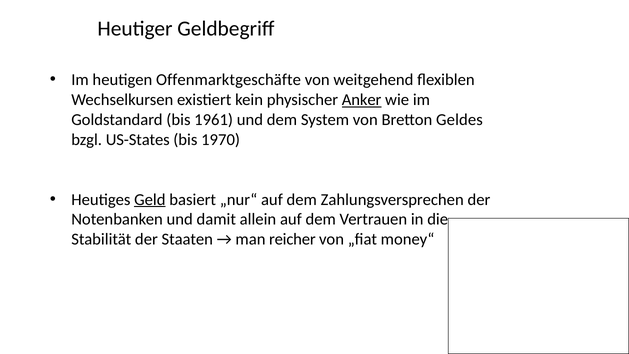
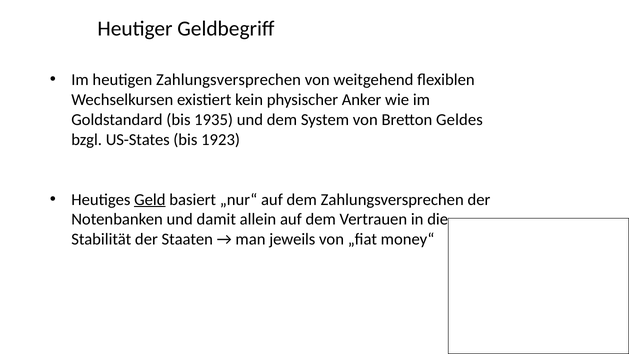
heutigen Offenmarktgeschäfte: Offenmarktgeschäfte -> Zahlungsversprechen
Anker underline: present -> none
1961: 1961 -> 1935
1970: 1970 -> 1923
reicher: reicher -> jeweils
